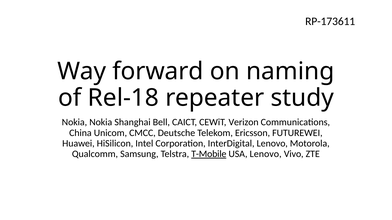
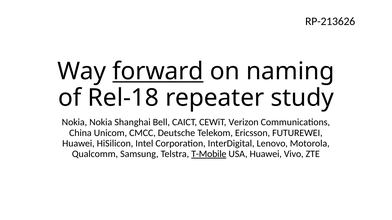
RP-173611: RP-173611 -> RP-213626
forward underline: none -> present
USA Lenovo: Lenovo -> Huawei
